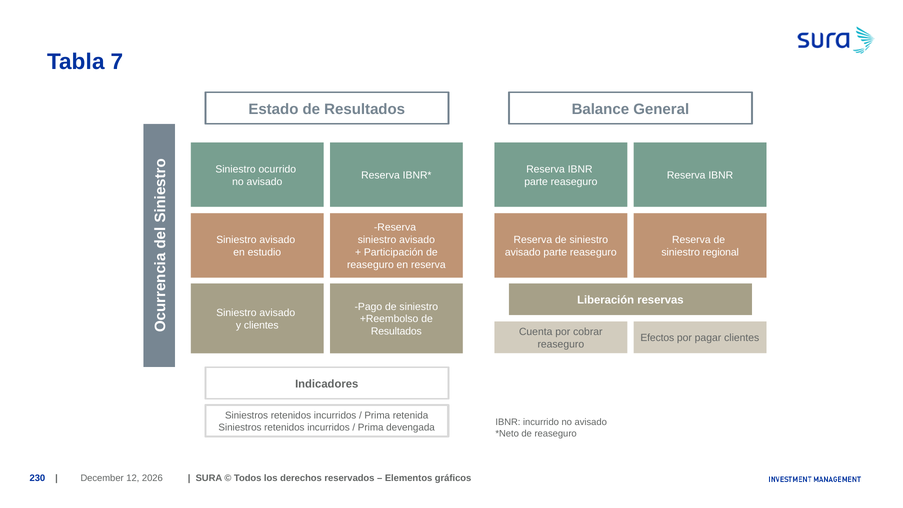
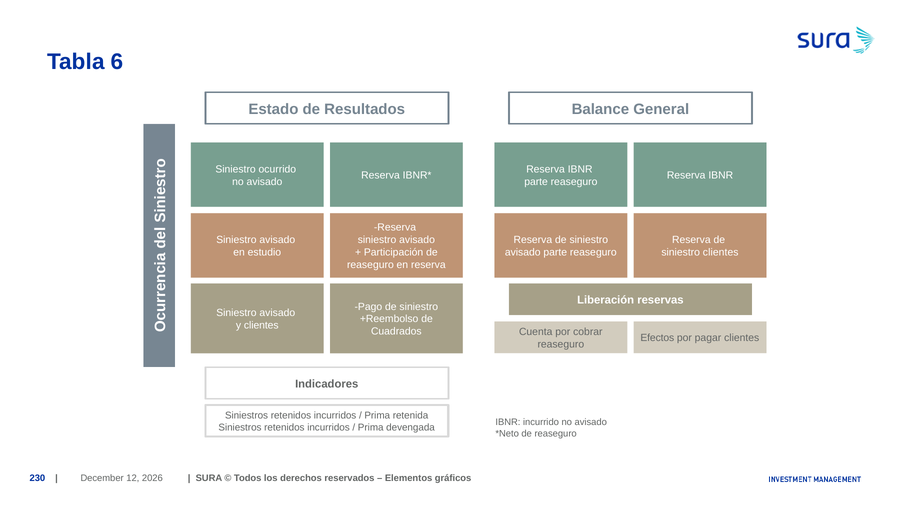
7: 7 -> 6
siniestro regional: regional -> clientes
Resultados at (396, 332): Resultados -> Cuadrados
